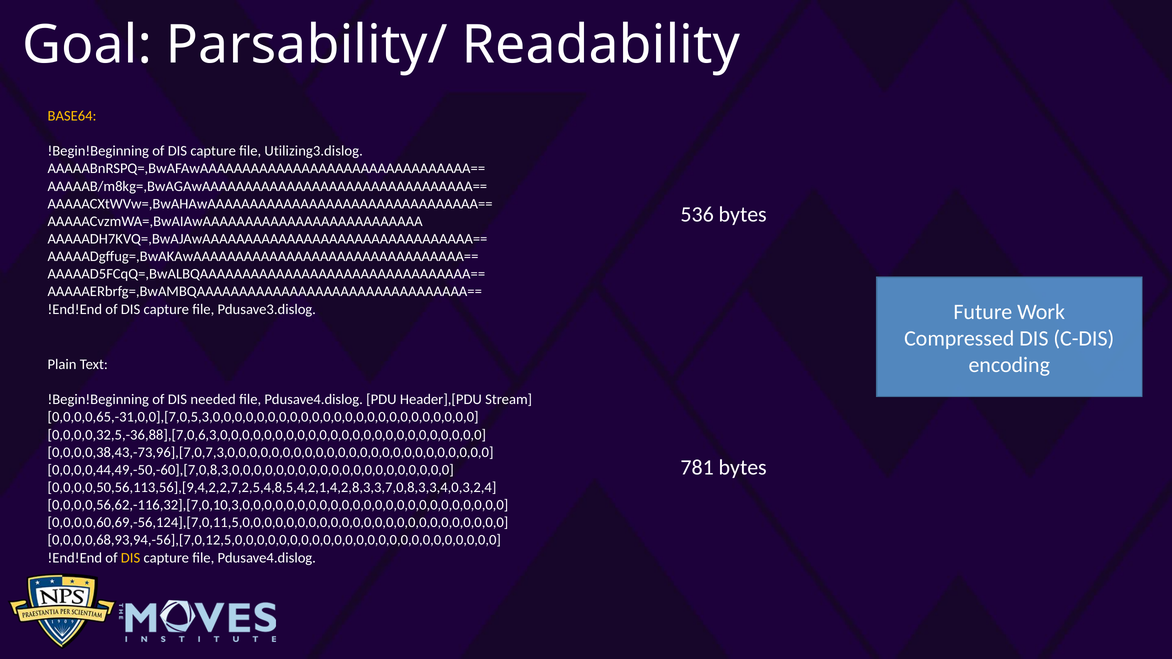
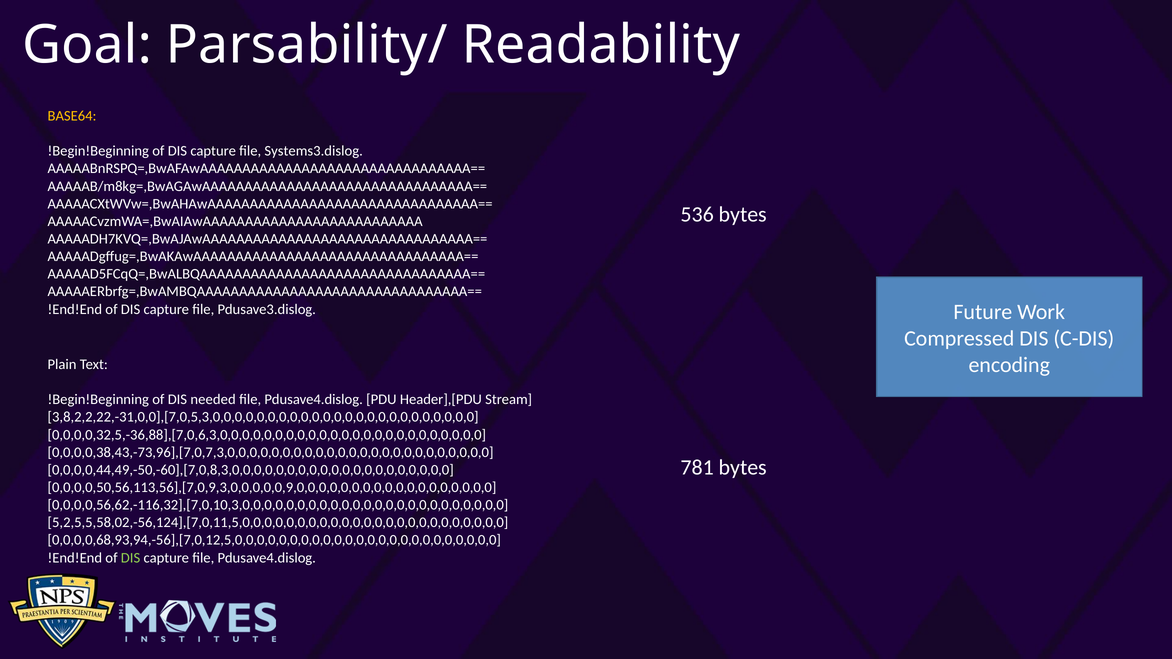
Utilizing3.dislog: Utilizing3.dislog -> Systems3.dislog
0,0,0,0,65,-31,0,0],[7,0,5,3,0,0,0,0,0,0,0,0,0,0,0,0,0,0,0,0,0,0,0,0,0,0,0,0: 0,0,0,0,65,-31,0,0],[7,0,5,3,0,0,0,0,0,0,0,0,0,0,0,0,0,0,0,0,0,0,0,0,0,0,0,0 -> 3,8,2,2,22,-31,0,0],[7,0,5,3,0,0,0,0,0,0,0,0,0,0,0,0,0,0,0,0,0,0,0,0,0,0,0,0
0,0,0,0,50,56,113,56],[9,4,2,2,7,2,5,4,8,5,4,2,1,4,2,8,3,3,7,0,8,3,3,4,0,3,2,4: 0,0,0,0,50,56,113,56],[9,4,2,2,7,2,5,4,8,5,4,2,1,4,2,8,3,3,7,0,8,3,3,4,0,3,2,4 -> 0,0,0,0,50,56,113,56],[7,0,9,3,0,0,0,0,0,9,0,0,0,0,0,0,0,0,0,0,0,0,0,0,0,0,0,0
0,0,0,0,60,69,-56,124],[7,0,11,5,0,0,0,0,0,0,0,0,0,0,0,0,0,0,0,0,0,0,0,0,0,0,0,0: 0,0,0,0,60,69,-56,124],[7,0,11,5,0,0,0,0,0,0,0,0,0,0,0,0,0,0,0,0,0,0,0,0,0,0,0,0 -> 5,2,5,5,58,02,-56,124],[7,0,11,5,0,0,0,0,0,0,0,0,0,0,0,0,0,0,0,0,0,0,0,0,0,0,0,0
DIS at (131, 558) colour: yellow -> light green
